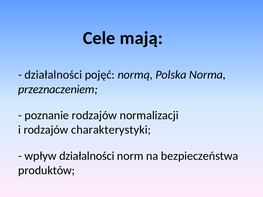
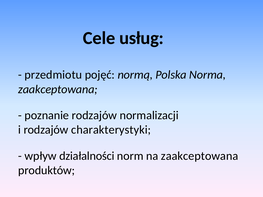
mają: mają -> usług
działalności at (53, 75): działalności -> przedmiotu
przeznaczeniem at (58, 89): przeznaczeniem -> zaakceptowana
na bezpieczeństwa: bezpieczeństwa -> zaakceptowana
